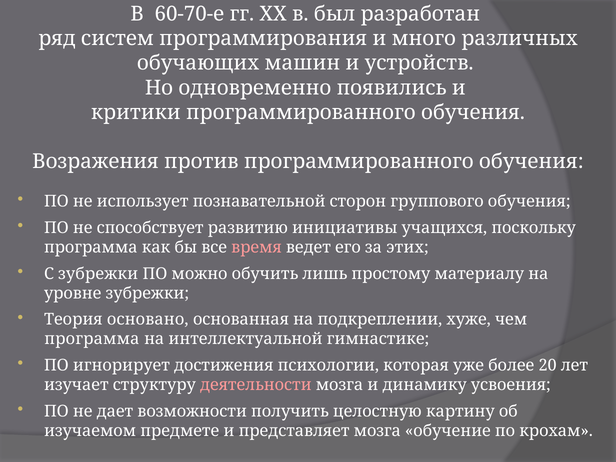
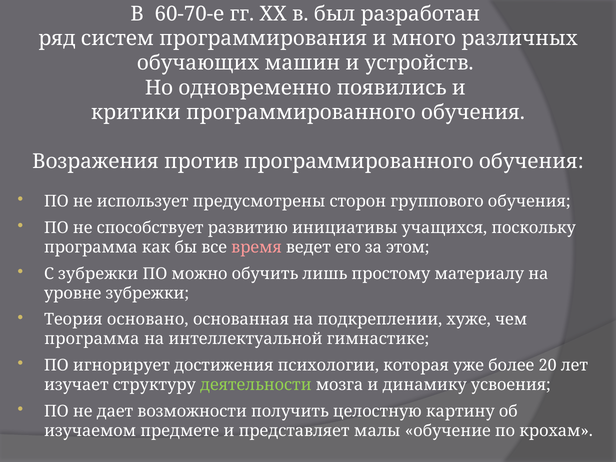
познавательной: познавательной -> предусмотрены
этих: этих -> этом
деятельности colour: pink -> light green
представляет мозга: мозга -> малы
